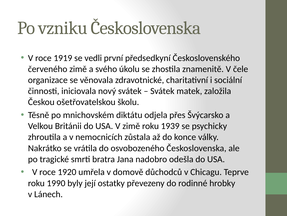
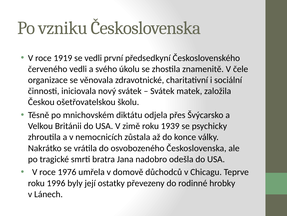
červeného zimě: zimě -> vedli
1920: 1920 -> 1976
1990: 1990 -> 1996
